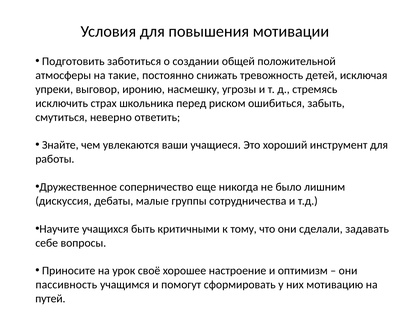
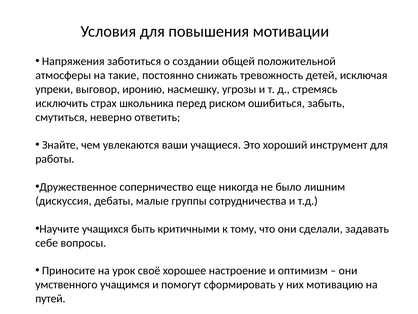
Подготовить: Подготовить -> Напряжения
пассивность: пассивность -> умственного
